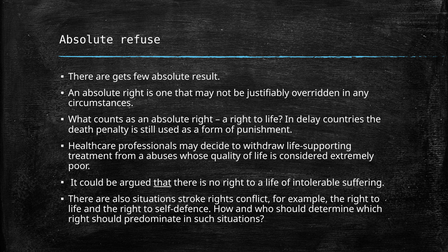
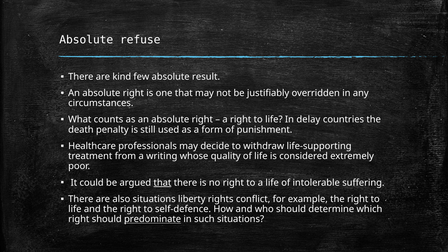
gets: gets -> kind
abuses: abuses -> writing
stroke: stroke -> liberty
predominate underline: none -> present
